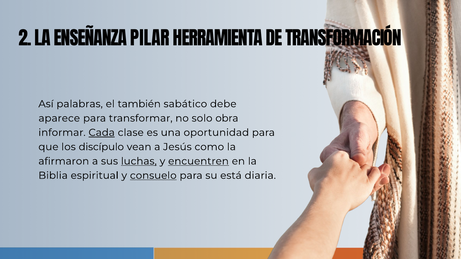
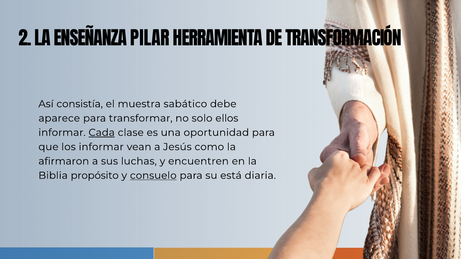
palabras: palabras -> consistía
también: también -> muestra
obra: obra -> ellos
los discípulo: discípulo -> informar
luchas underline: present -> none
encuentren underline: present -> none
espiritual: espiritual -> propósito
